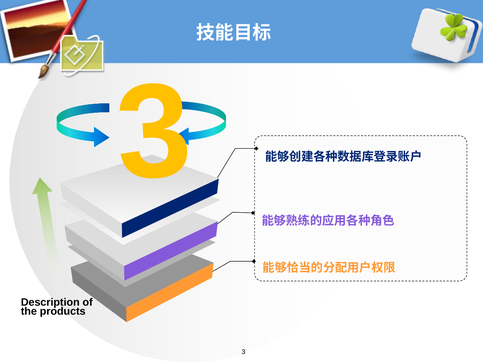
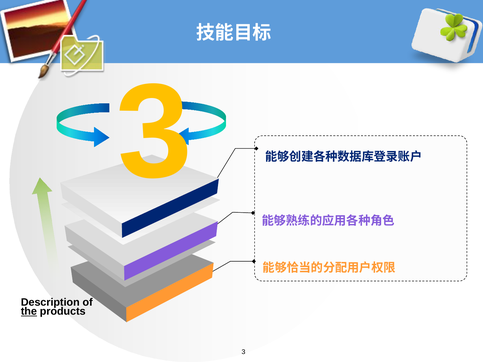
the underline: none -> present
